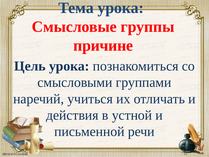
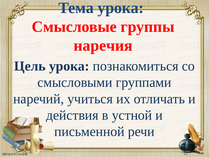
причине: причине -> наречия
